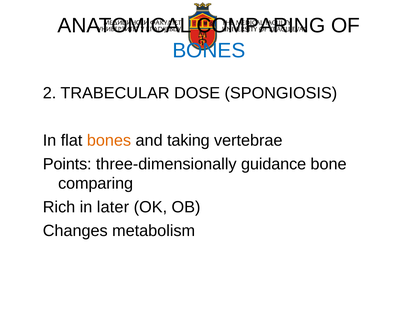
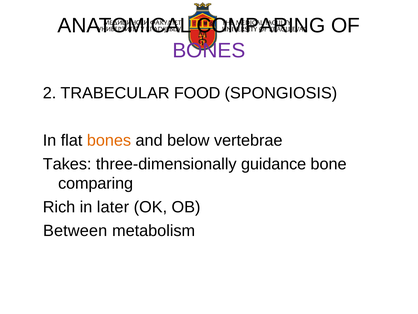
BONES at (209, 51) colour: blue -> purple
DOSE: DOSE -> FOOD
taking: taking -> below
Points: Points -> Takes
Changes: Changes -> Between
